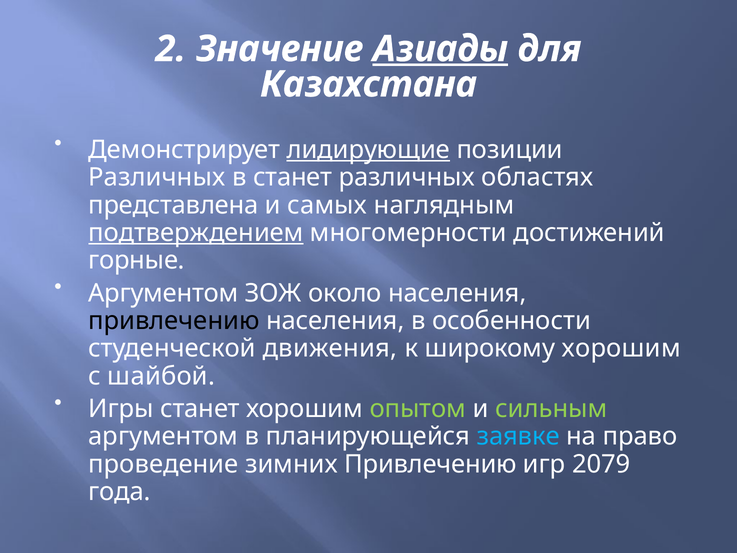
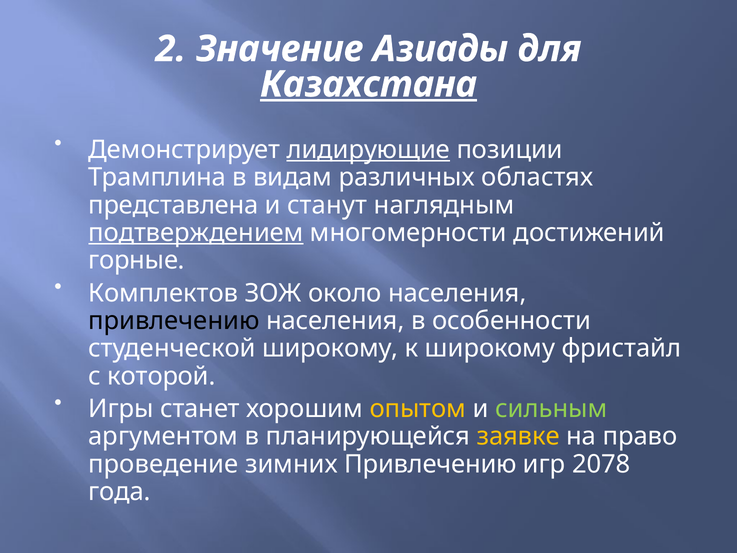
Азиады underline: present -> none
Казахстана underline: none -> present
Различных at (157, 177): Различных -> Трамплина
в станет: станет -> видам
самых: самых -> станут
Аргументом at (163, 293): Аргументом -> Комплектов
студенческой движения: движения -> широкому
широкому хорошим: хорошим -> фристайл
шайбой: шайбой -> которой
опытом colour: light green -> yellow
заявке colour: light blue -> yellow
2079: 2079 -> 2078
